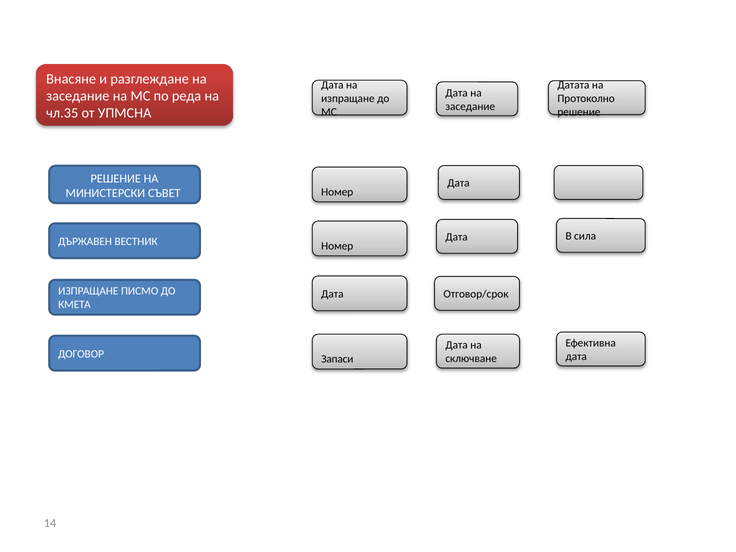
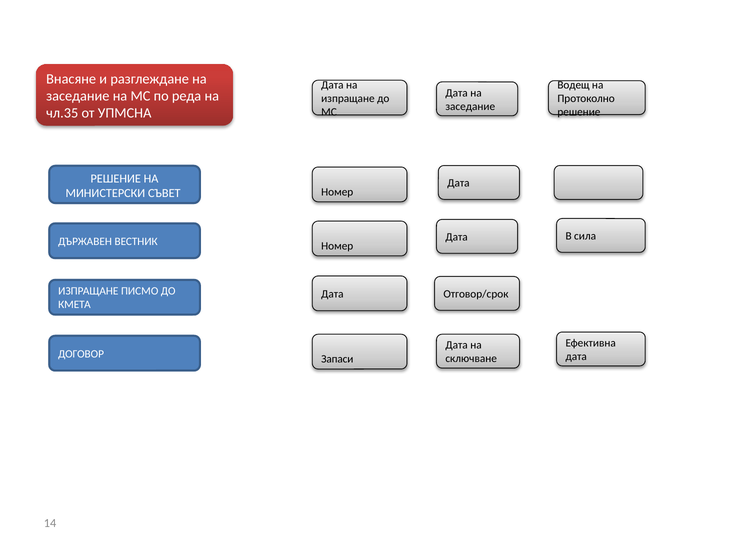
Датата: Датата -> Водещ
